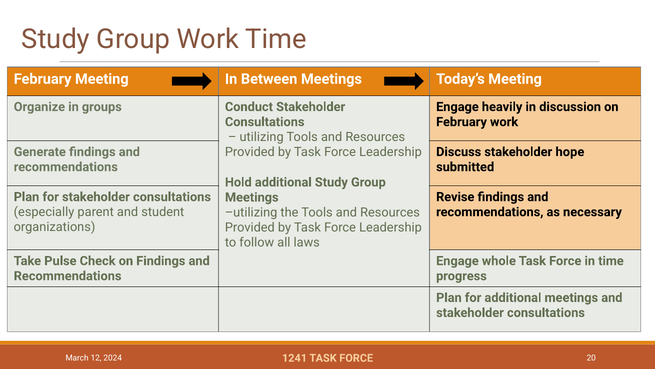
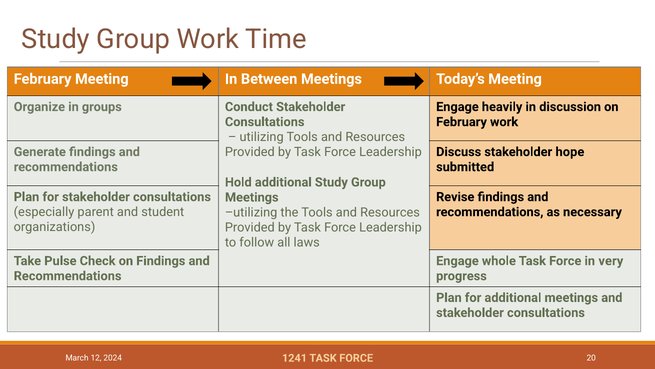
in time: time -> very
